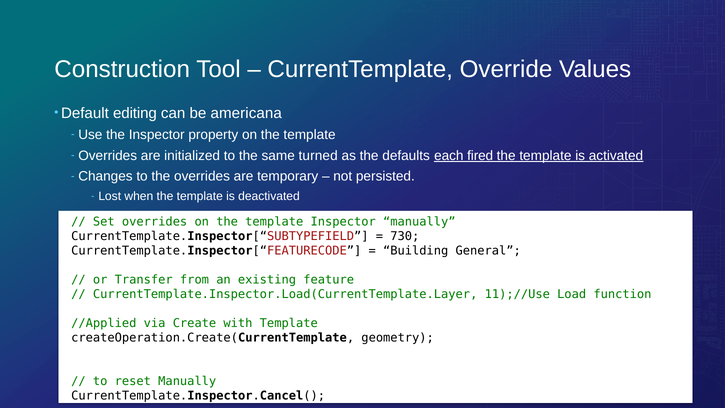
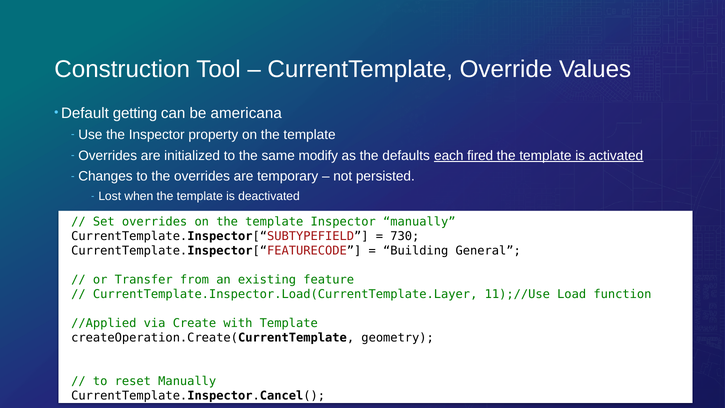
editing: editing -> getting
turned: turned -> modify
